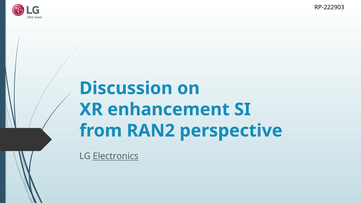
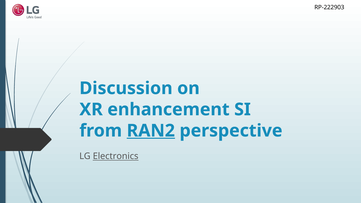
RAN2 underline: none -> present
